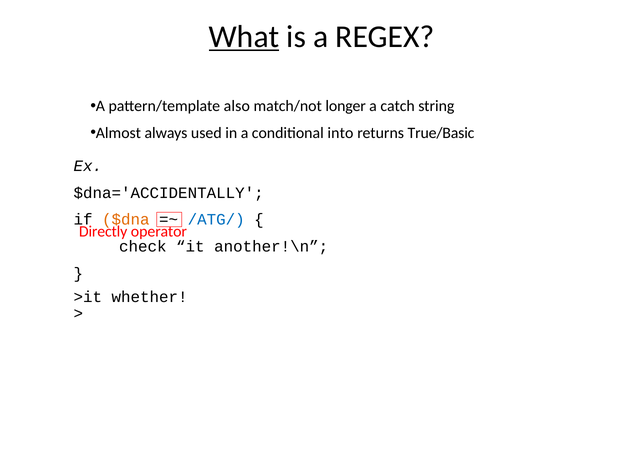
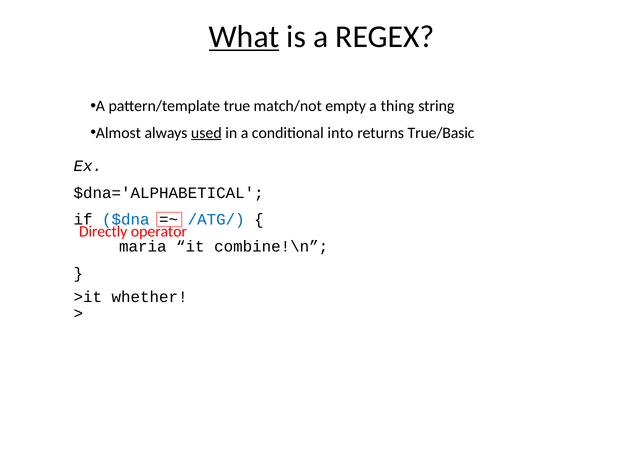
also: also -> true
longer: longer -> empty
catch: catch -> thing
used underline: none -> present
$dna='ACCIDENTALLY: $dna='ACCIDENTALLY -> $dna='ALPHABETICAL
$dna colour: orange -> blue
check: check -> maria
another!\n: another!\n -> combine!\n
